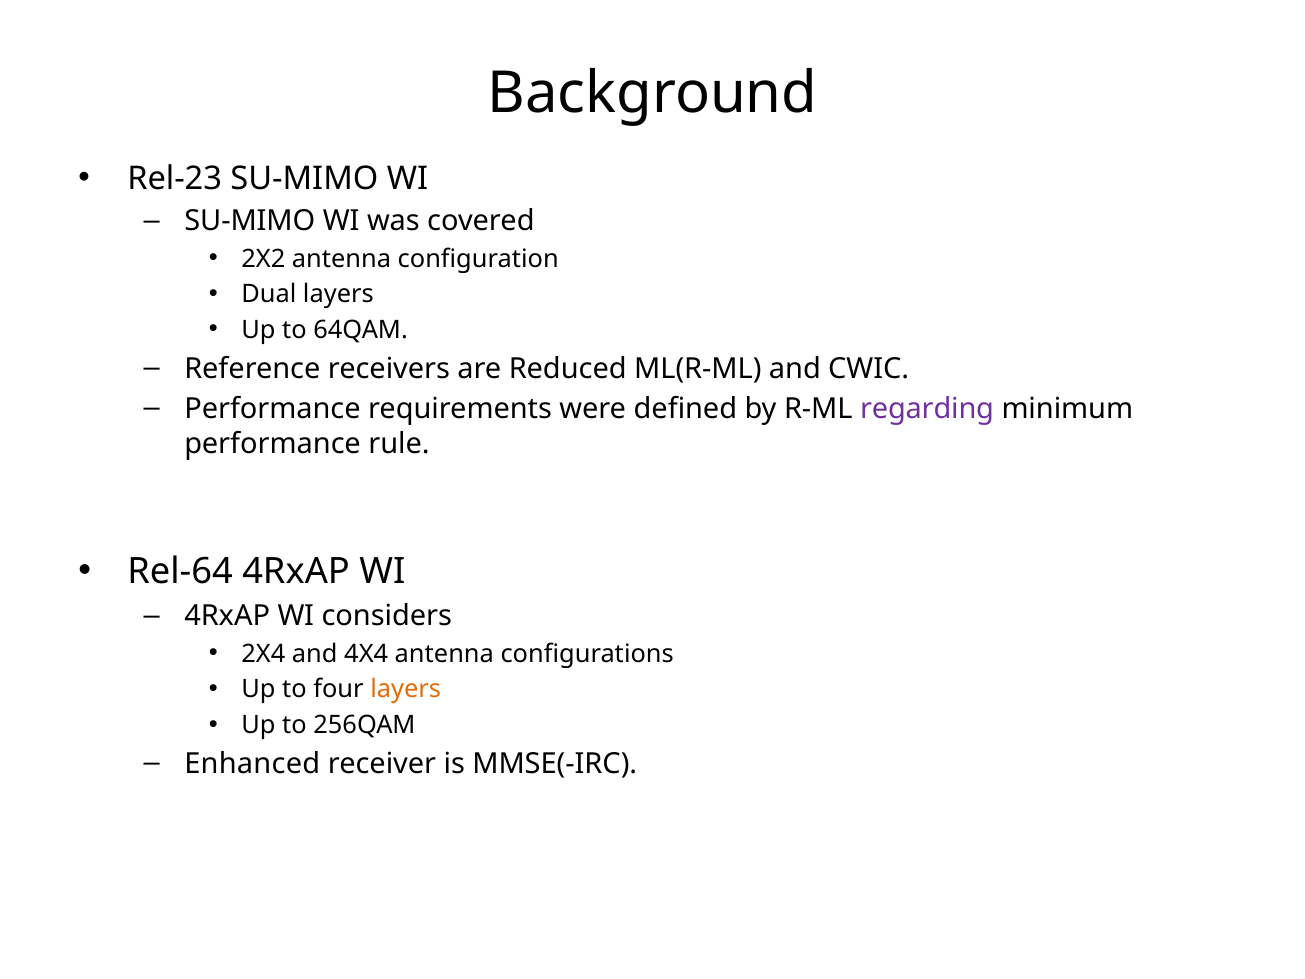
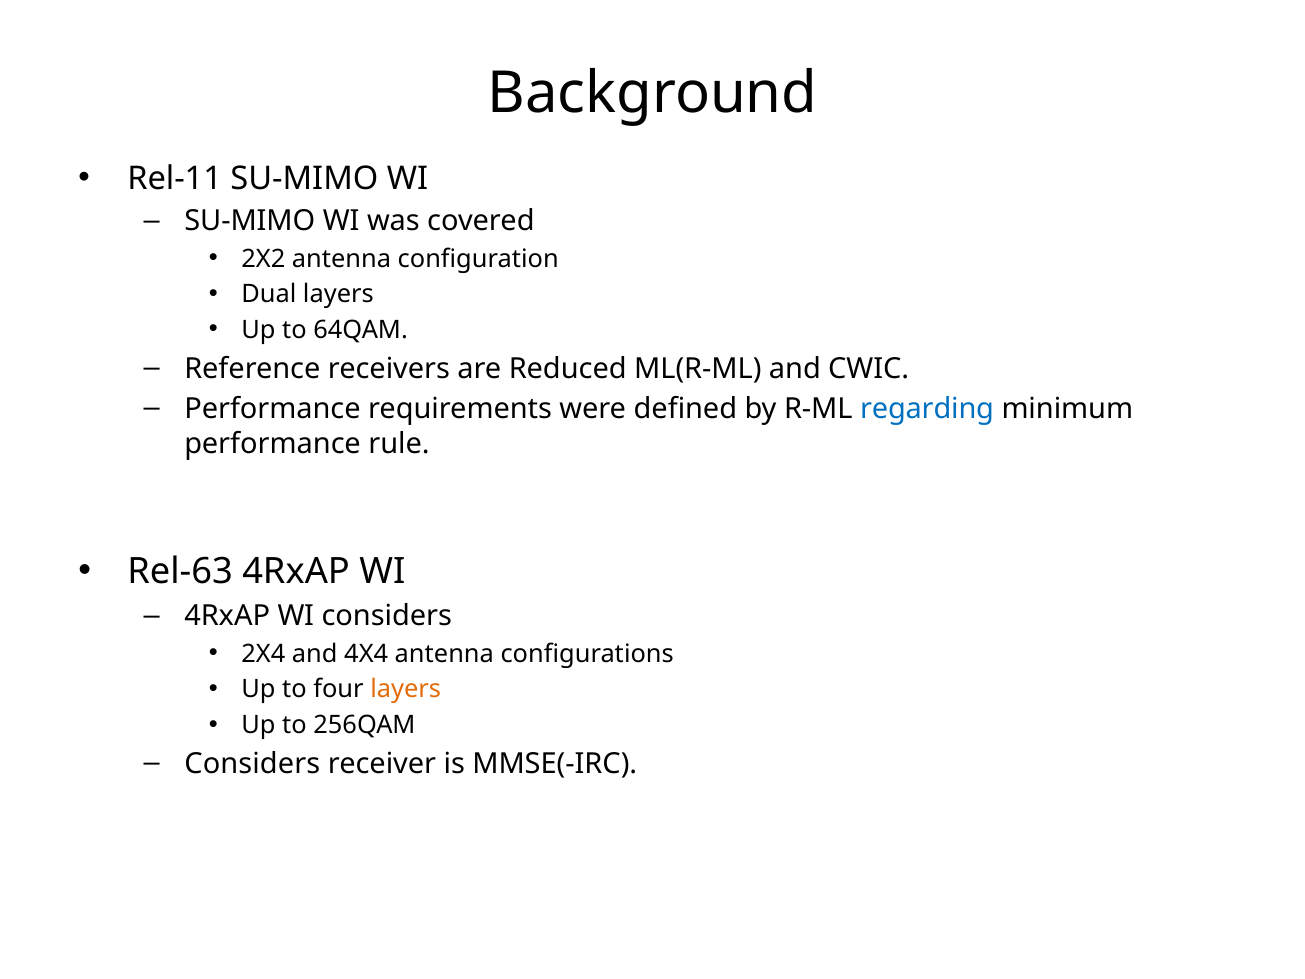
Rel-23: Rel-23 -> Rel-11
regarding colour: purple -> blue
Rel-64: Rel-64 -> Rel-63
Enhanced at (252, 763): Enhanced -> Considers
